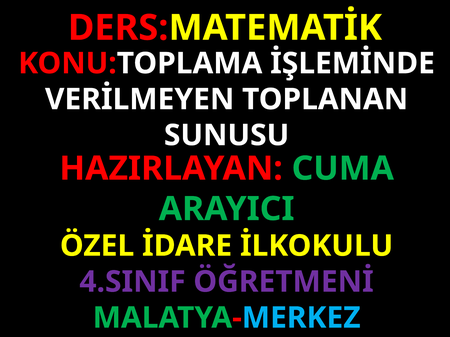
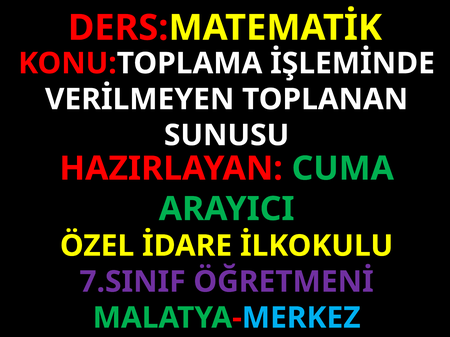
4.SINIF: 4.SINIF -> 7.SINIF
